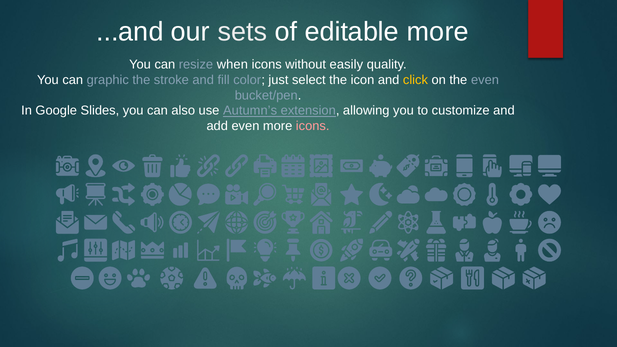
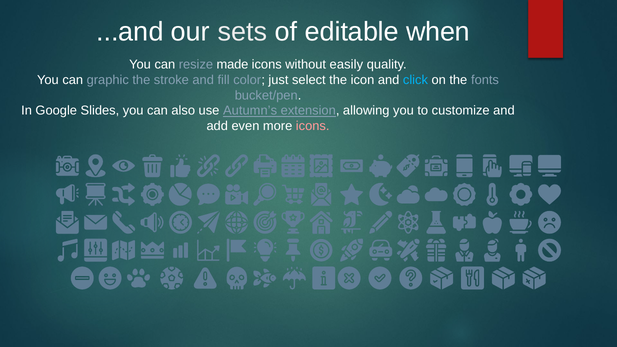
editable more: more -> when
when: when -> made
click colour: yellow -> light blue
the even: even -> fonts
